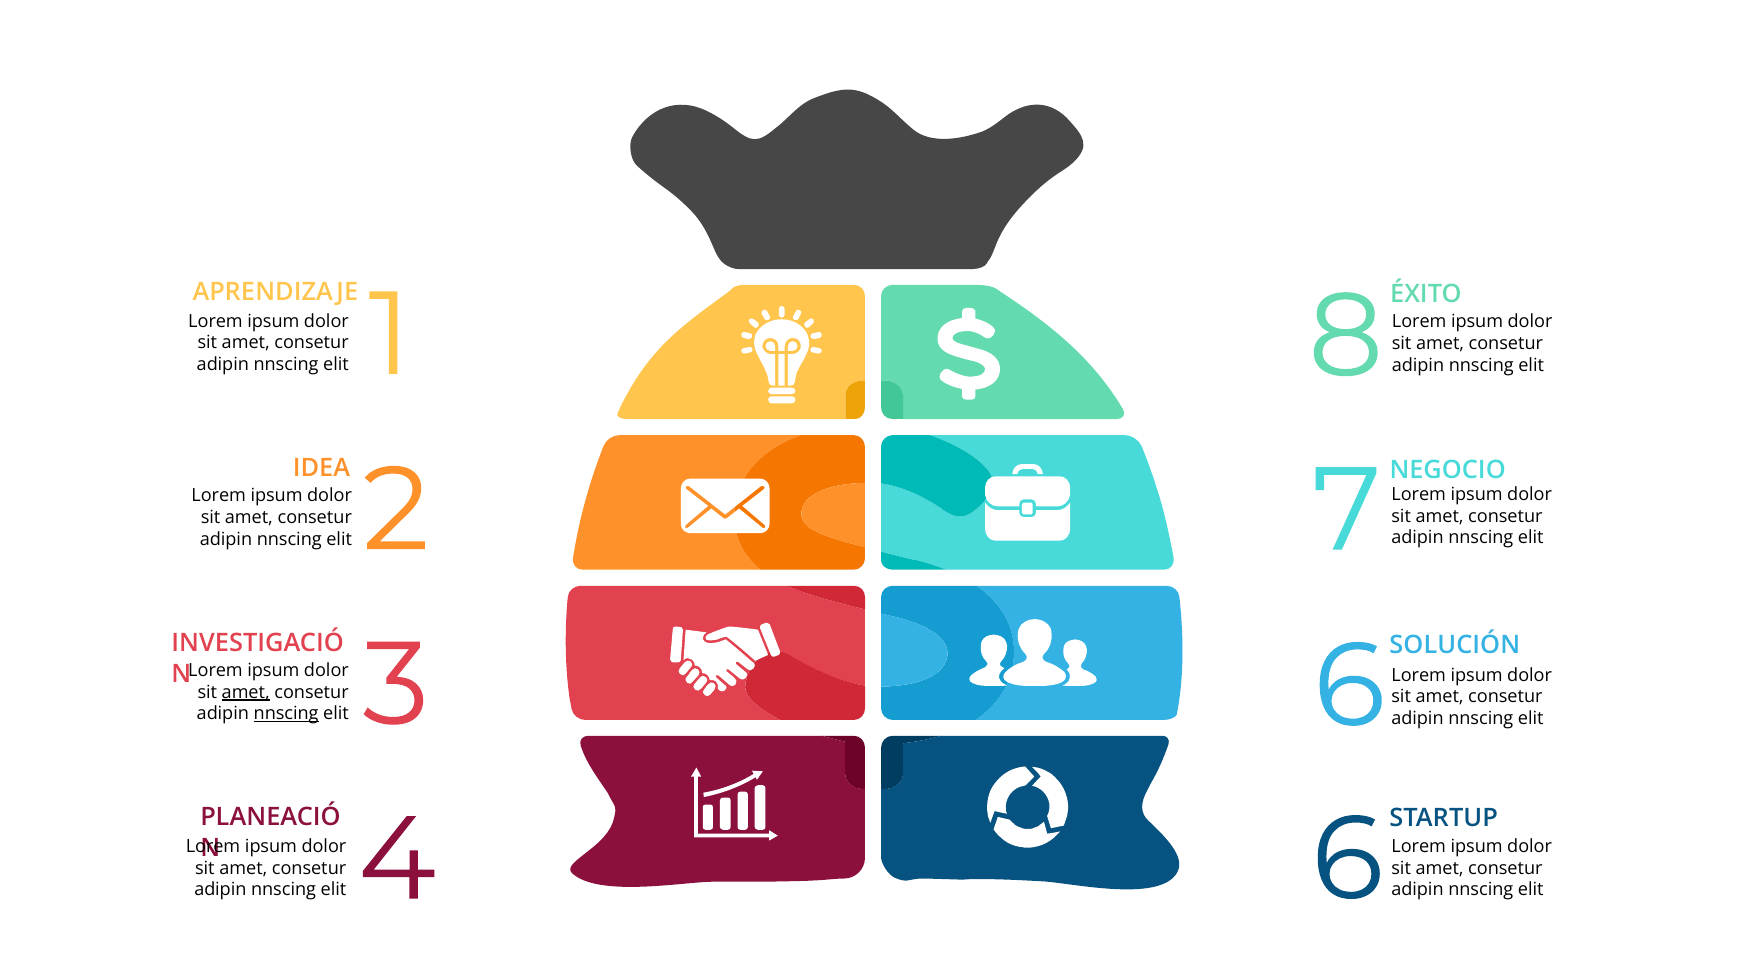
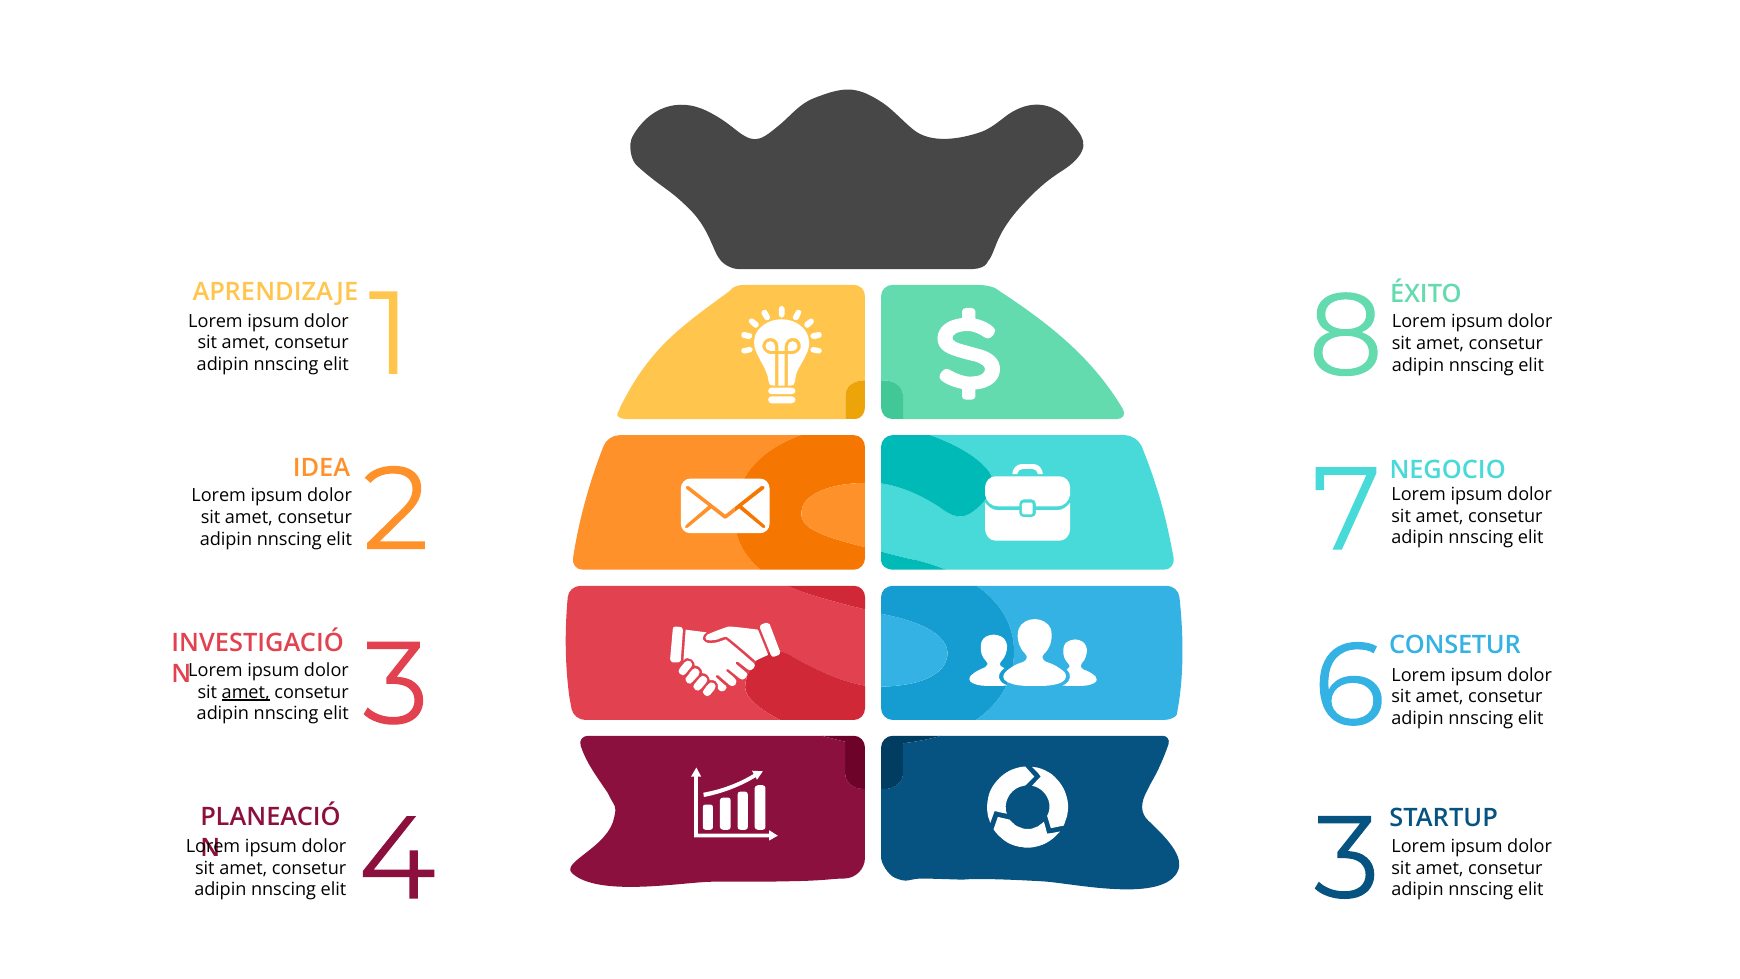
SOLUCIÓN at (1455, 645): SOLUCIÓN -> CONSETUR
nnscing at (286, 714) underline: present -> none
4 6: 6 -> 3
